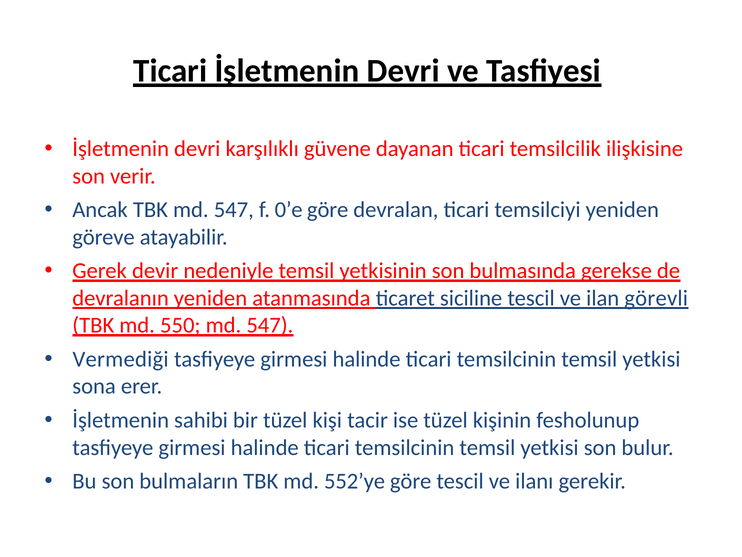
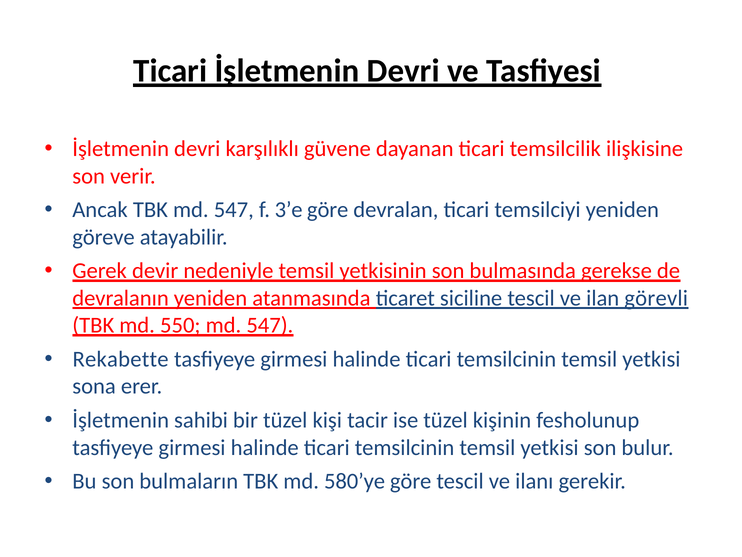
0’e: 0’e -> 3’e
Vermediği: Vermediği -> Rekabette
552’ye: 552’ye -> 580’ye
